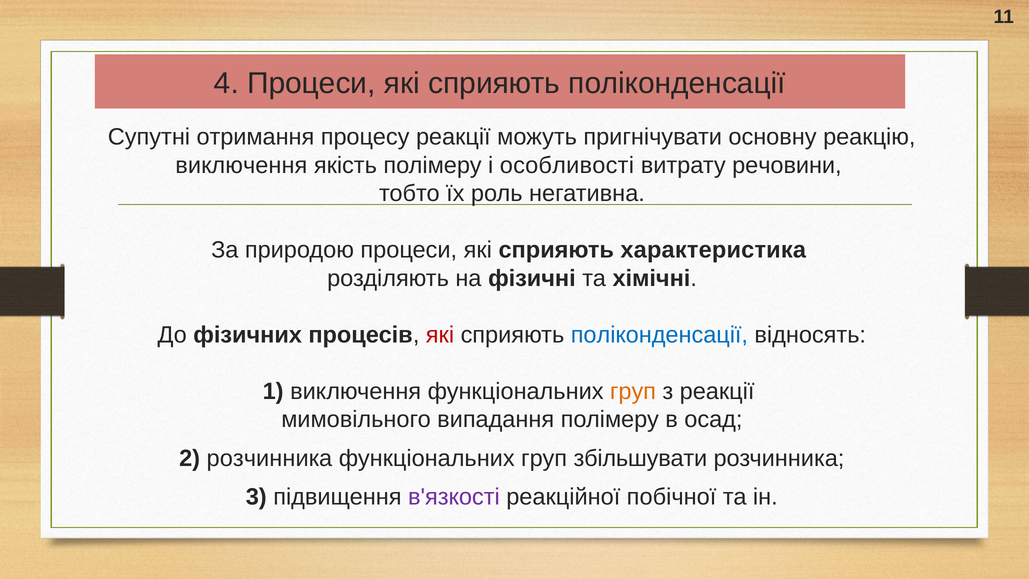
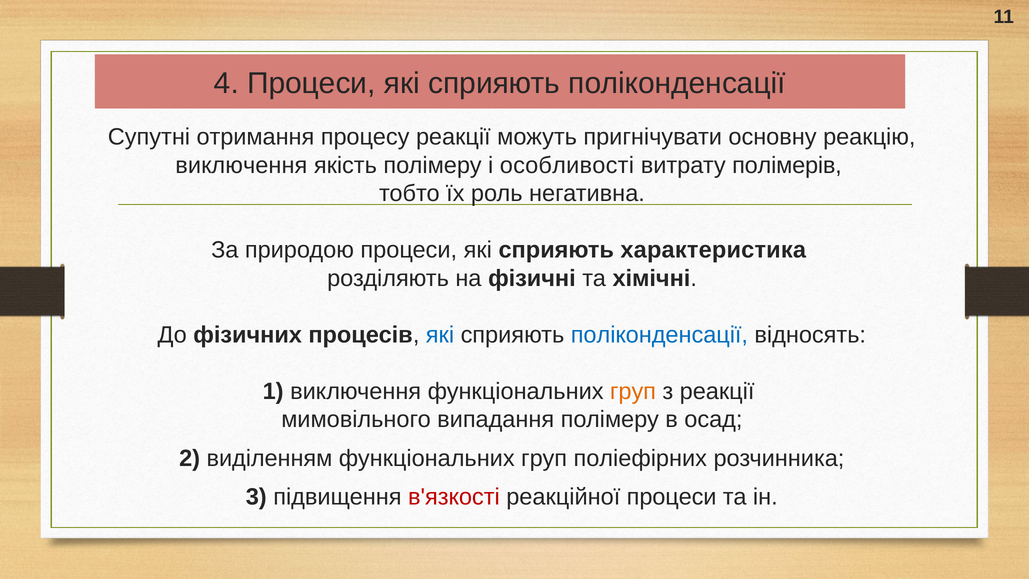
речовини: речовини -> полімерів
які at (440, 335) colour: red -> blue
2 розчинника: розчинника -> виділенням
збільшувати: збільшувати -> поліефірних
в'язкості colour: purple -> red
реакційної побічної: побічної -> процеси
